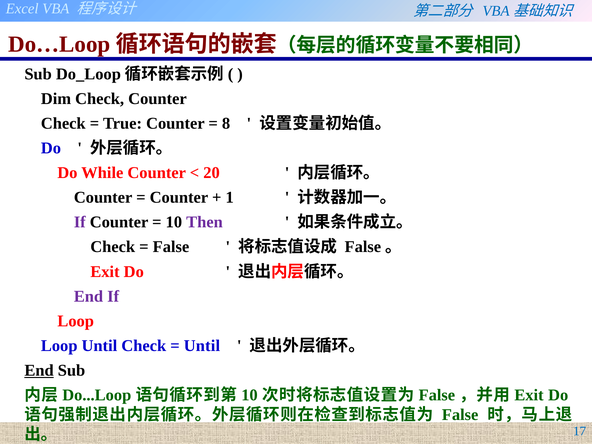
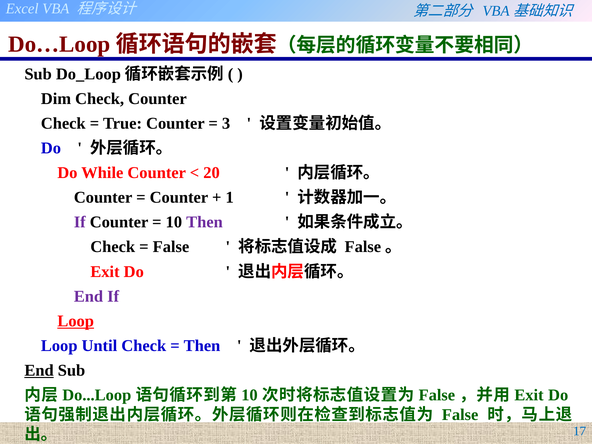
8: 8 -> 3
Loop at (76, 321) underline: none -> present
Until at (202, 346): Until -> Then
